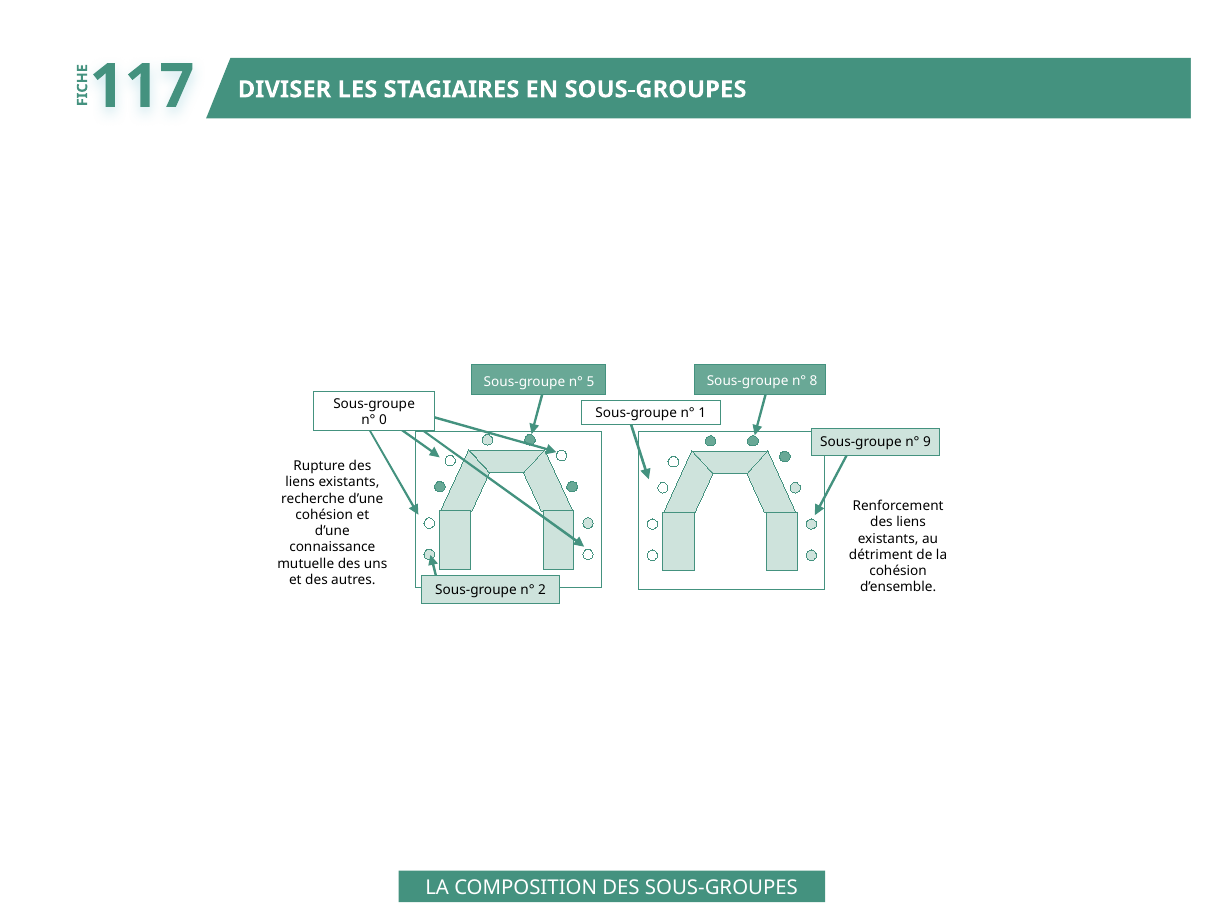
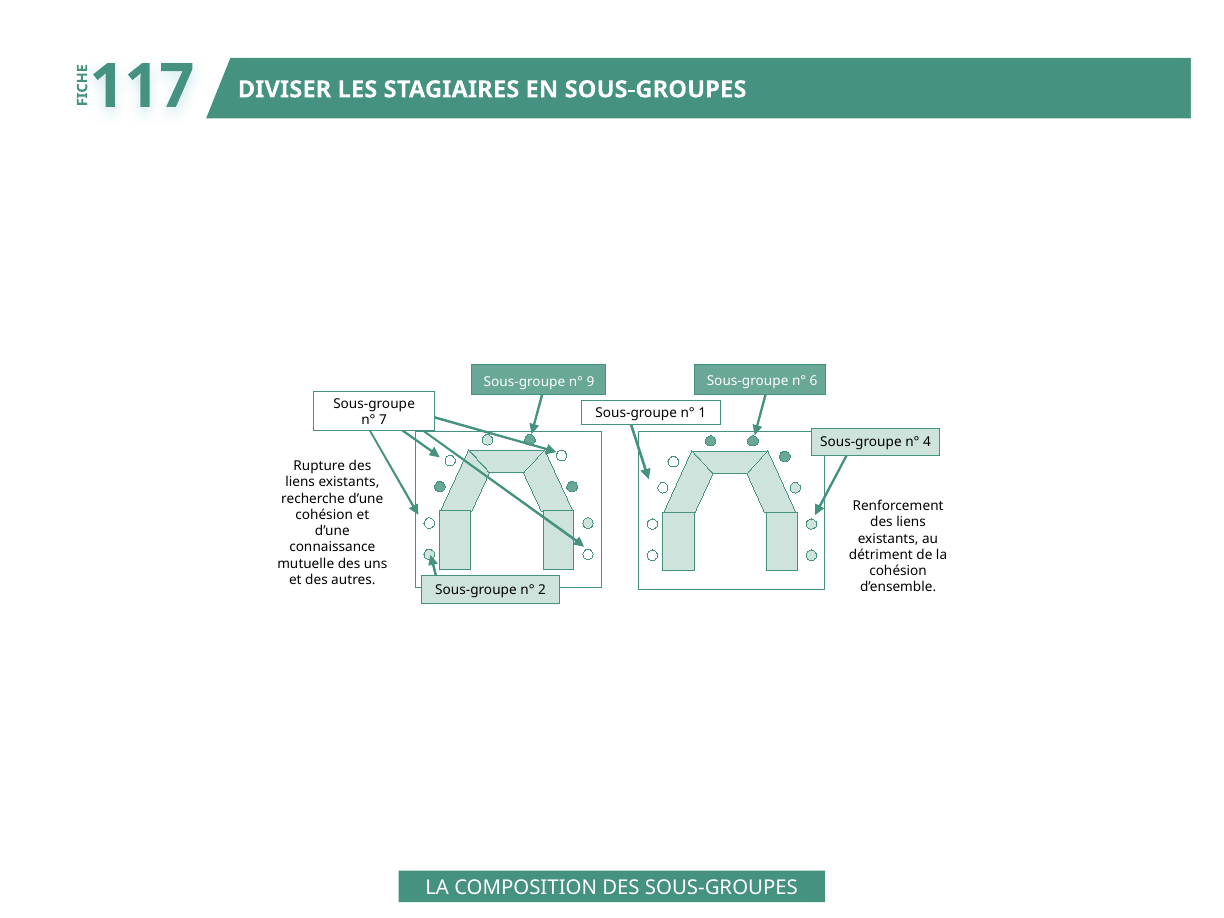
8: 8 -> 6
5: 5 -> 9
0: 0 -> 7
9: 9 -> 4
